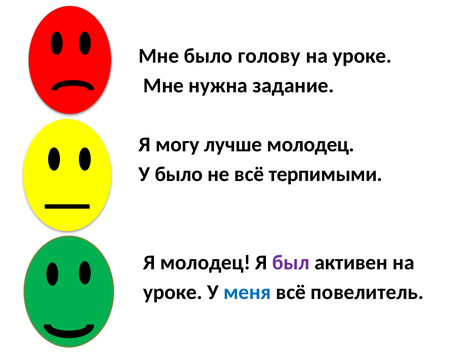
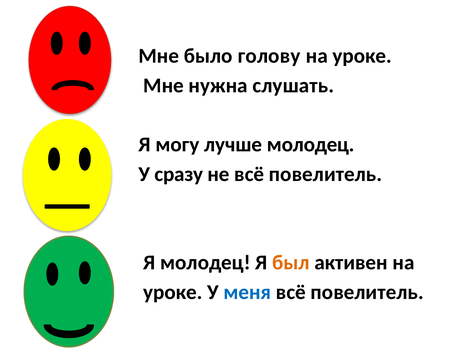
задание: задание -> слушать
У было: было -> сразу
не всё терпимыми: терпимыми -> повелитель
был colour: purple -> orange
